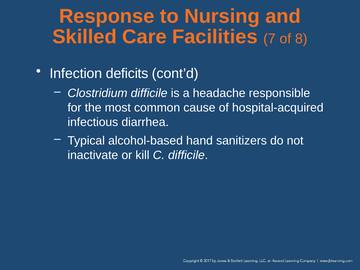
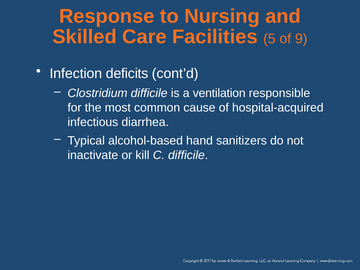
7: 7 -> 5
8: 8 -> 9
headache: headache -> ventilation
